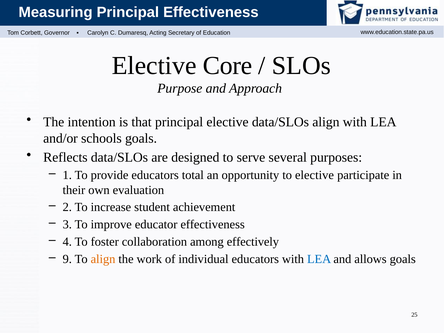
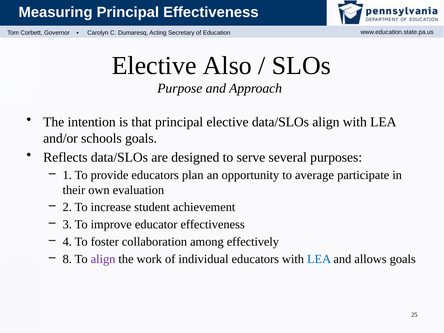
Core: Core -> Also
total: total -> plan
to elective: elective -> average
9: 9 -> 8
align at (103, 259) colour: orange -> purple
